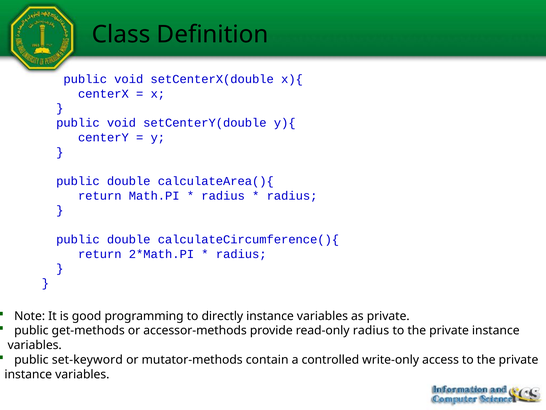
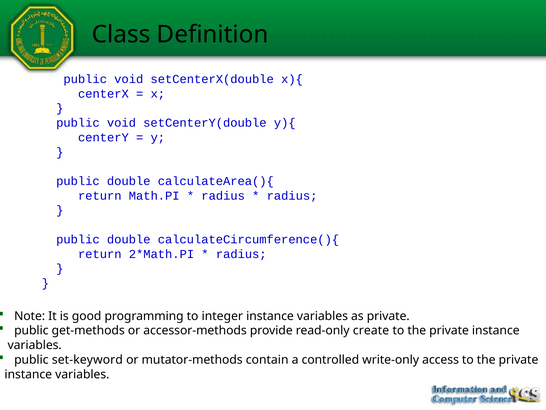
directly: directly -> integer
read-only radius: radius -> create
